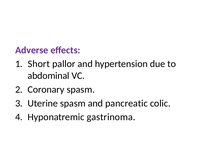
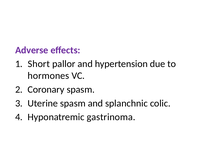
abdominal: abdominal -> hormones
pancreatic: pancreatic -> splanchnic
